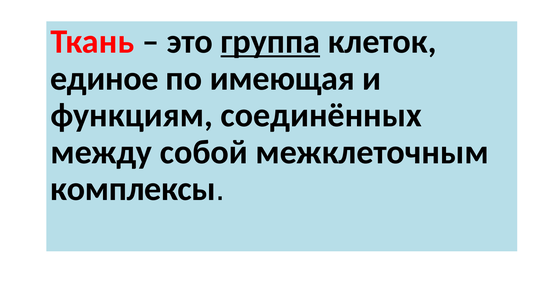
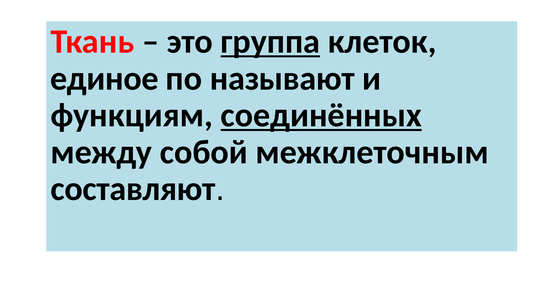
имеющая: имеющая -> называют
соединённых underline: none -> present
комплексы: комплексы -> составляют
